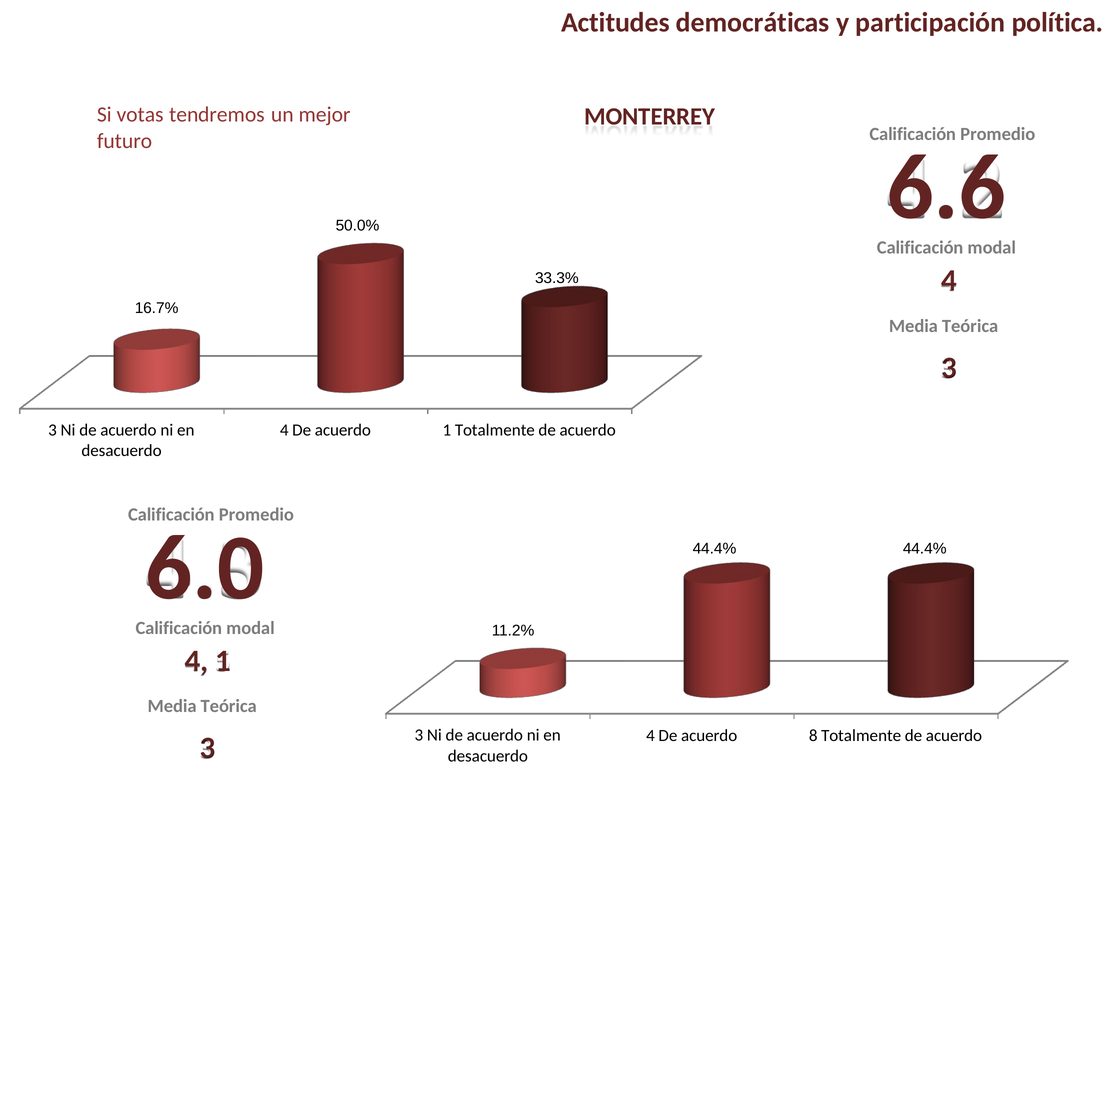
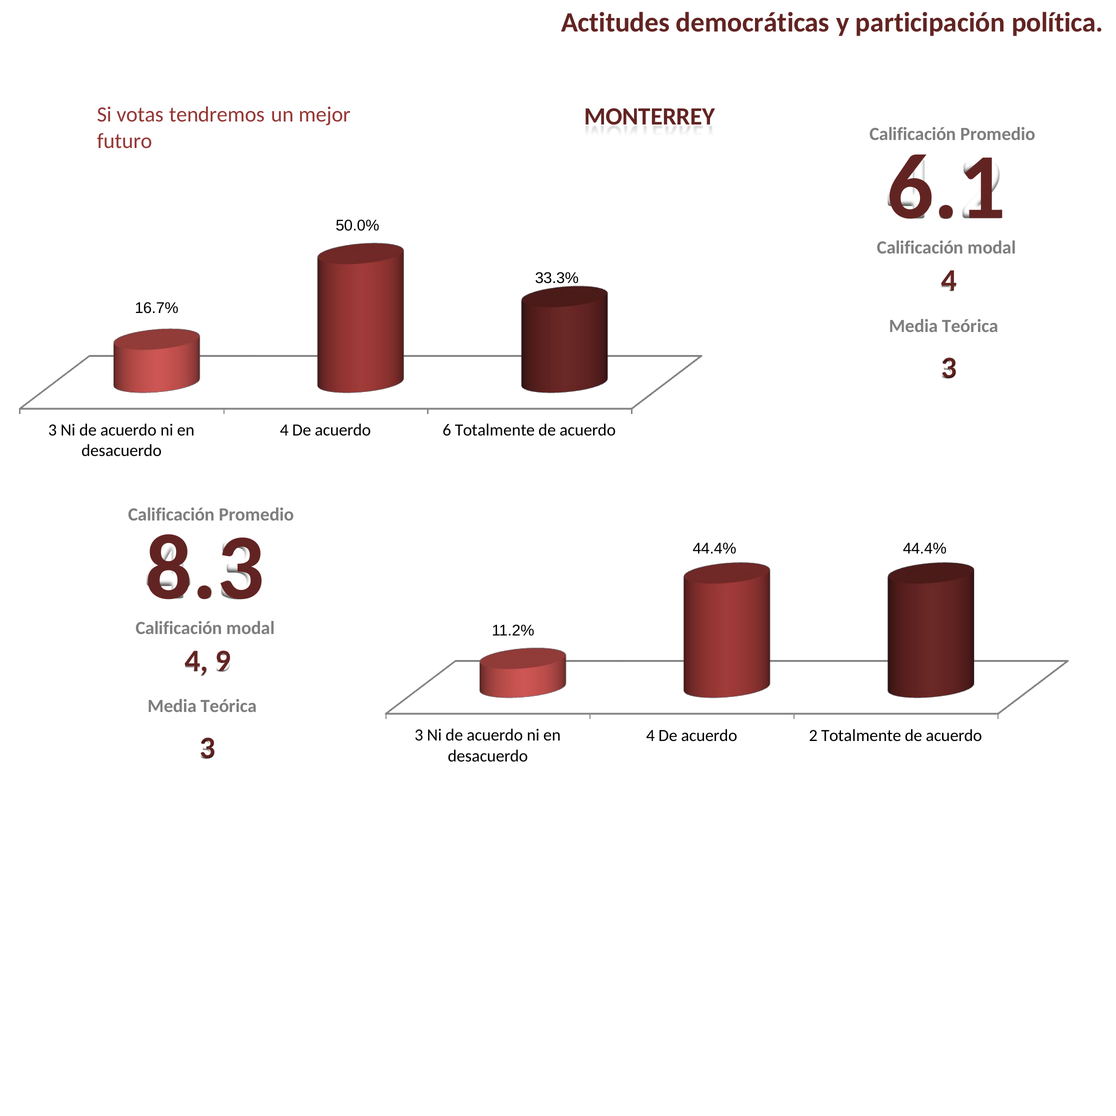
6.6: 6.6 -> 6.1
acuerdo 1: 1 -> 6
6.0: 6.0 -> 8.3
4 1: 1 -> 9
8: 8 -> 2
